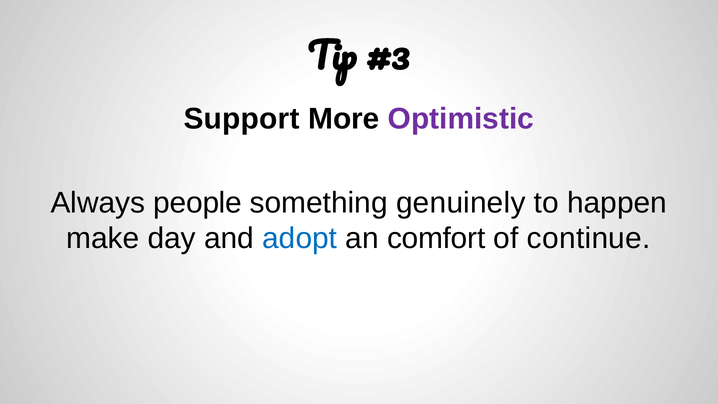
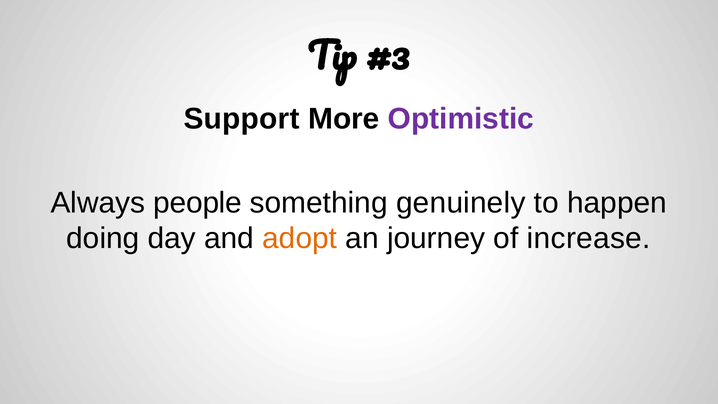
make: make -> doing
adopt colour: blue -> orange
comfort: comfort -> journey
continue: continue -> increase
